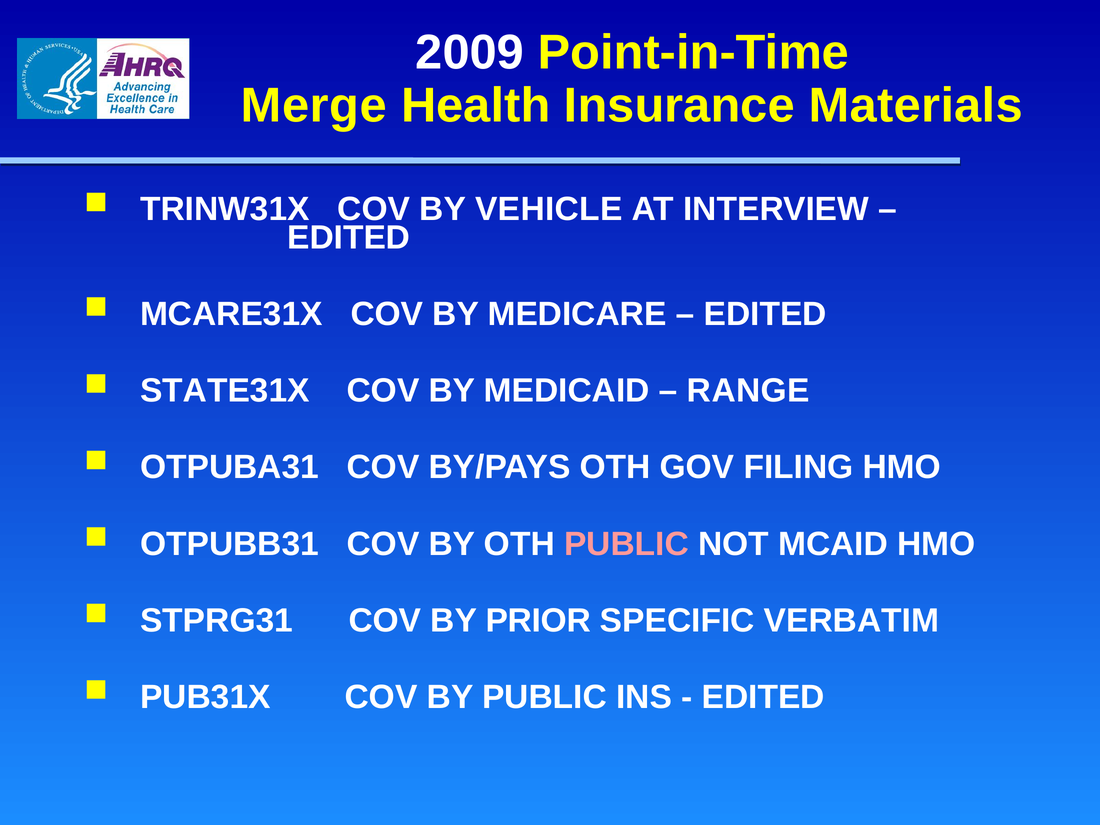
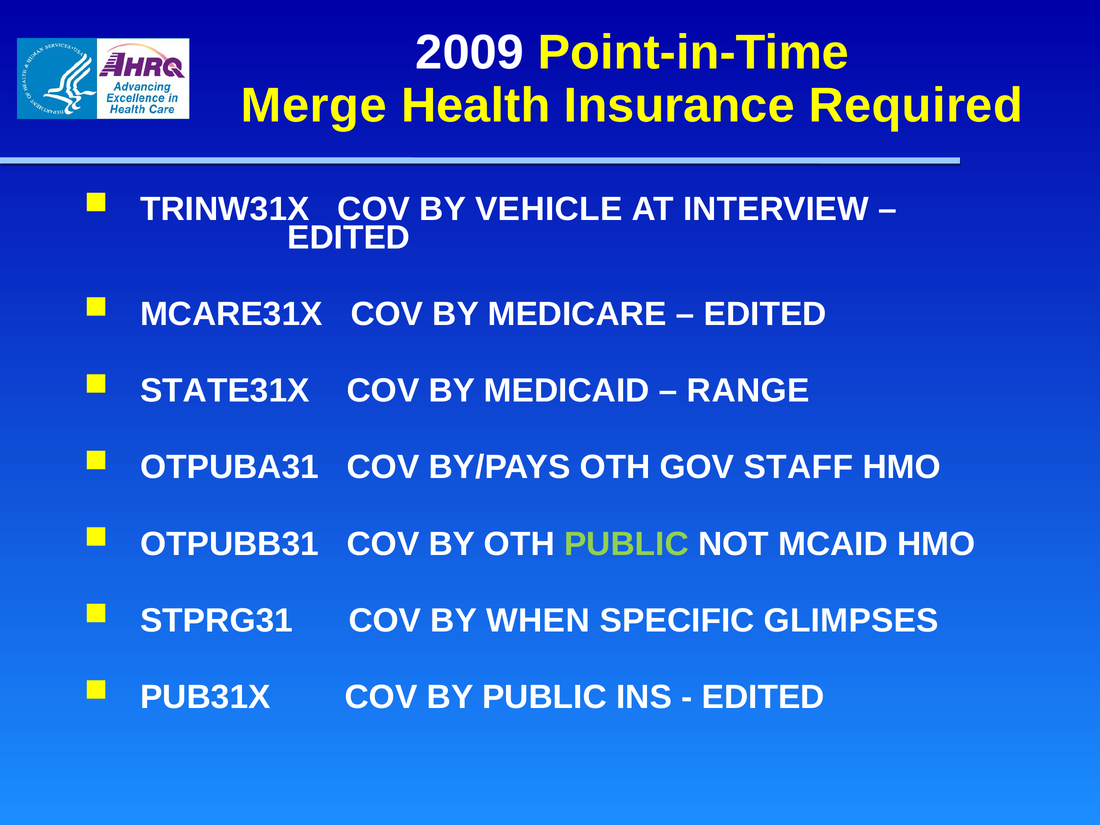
Materials: Materials -> Required
FILING: FILING -> STAFF
PUBLIC at (627, 544) colour: pink -> light green
PRIOR: PRIOR -> WHEN
VERBATIM: VERBATIM -> GLIMPSES
